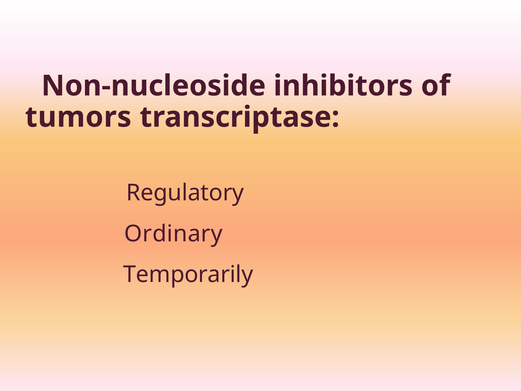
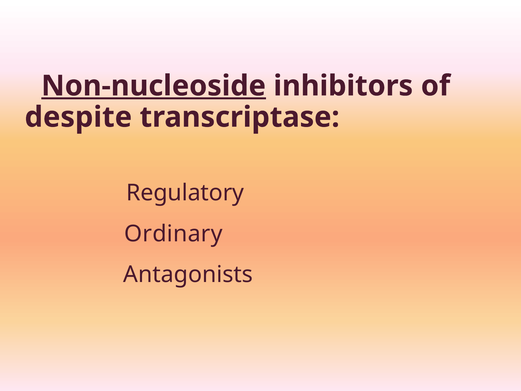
Non-nucleoside underline: none -> present
tumors: tumors -> despite
Temporarily: Temporarily -> Antagonists
